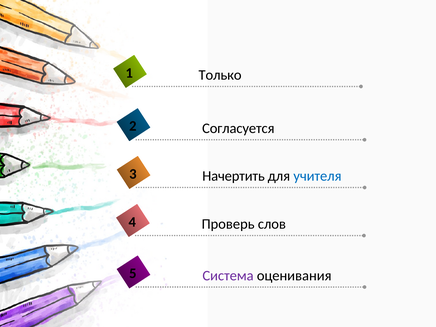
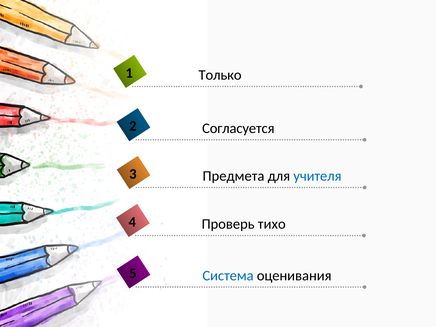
Начертить: Начертить -> Предмета
слов: слов -> тихо
Система colour: purple -> blue
